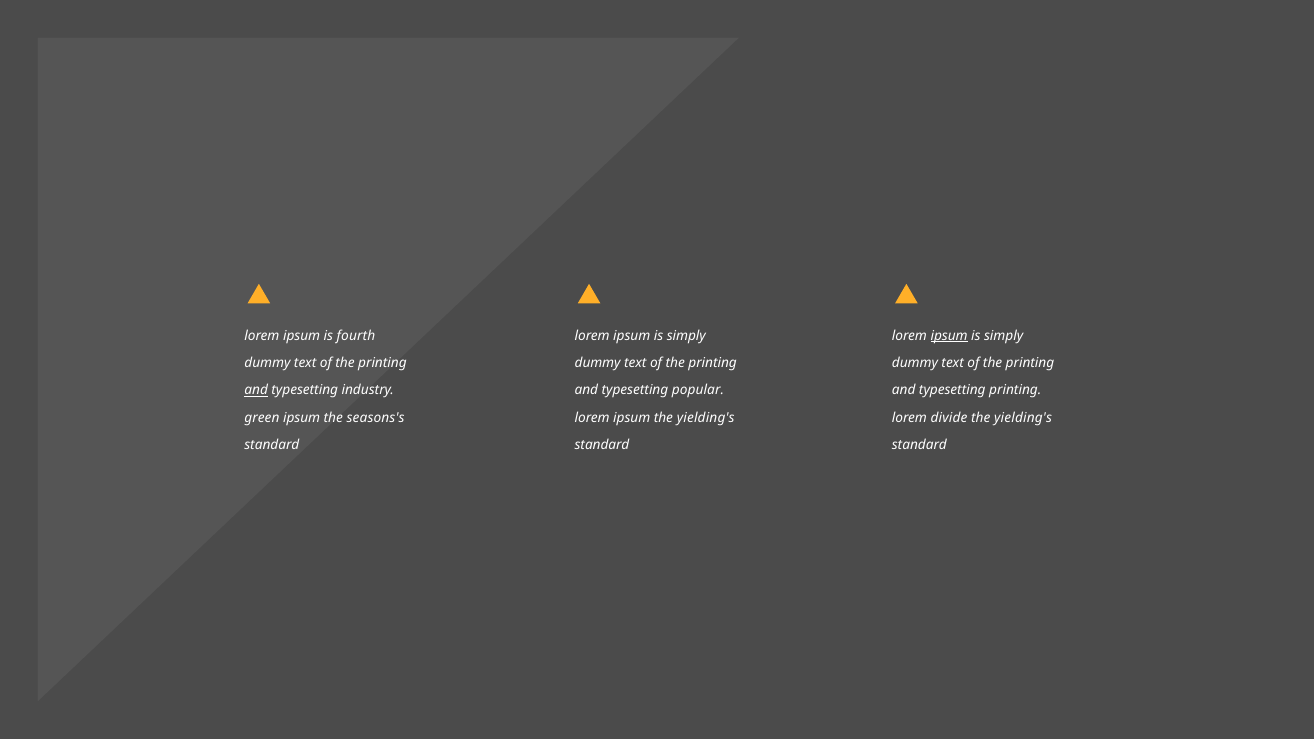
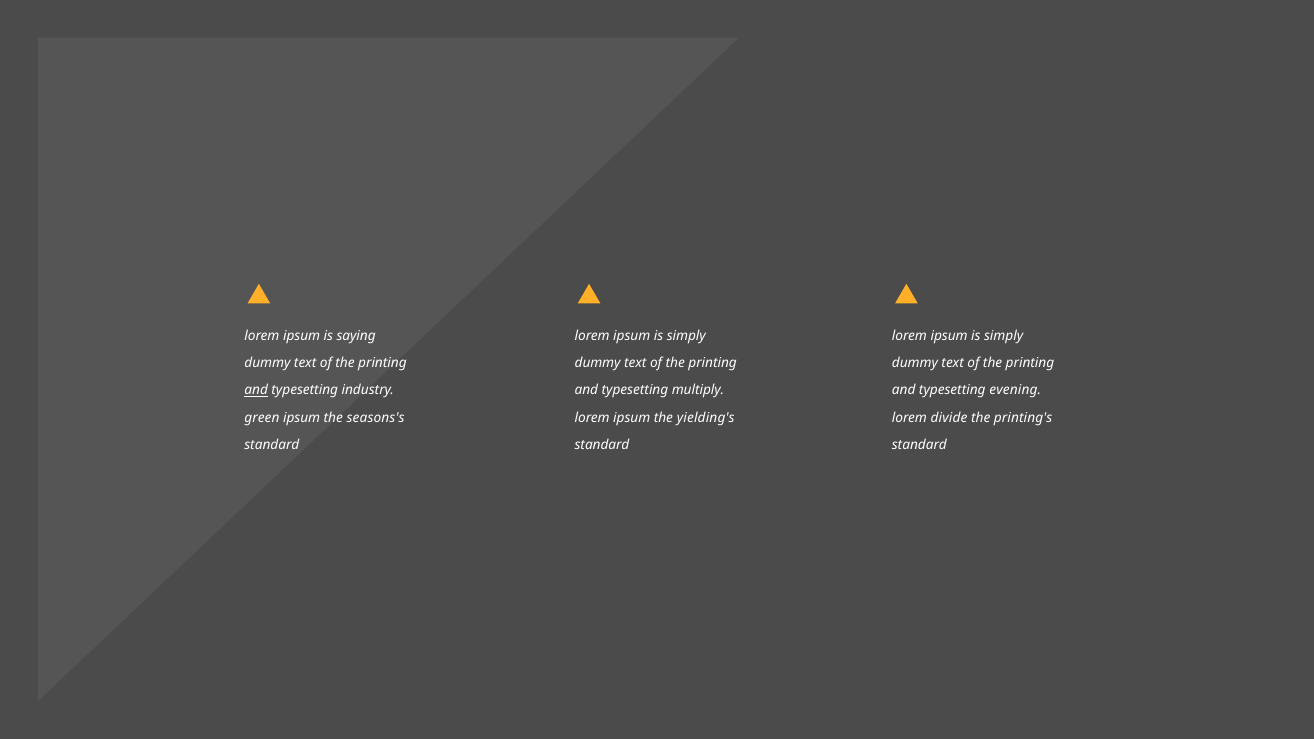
fourth: fourth -> saying
ipsum at (949, 336) underline: present -> none
popular: popular -> multiply
typesetting printing: printing -> evening
yielding's at (1023, 418): yielding's -> printing's
